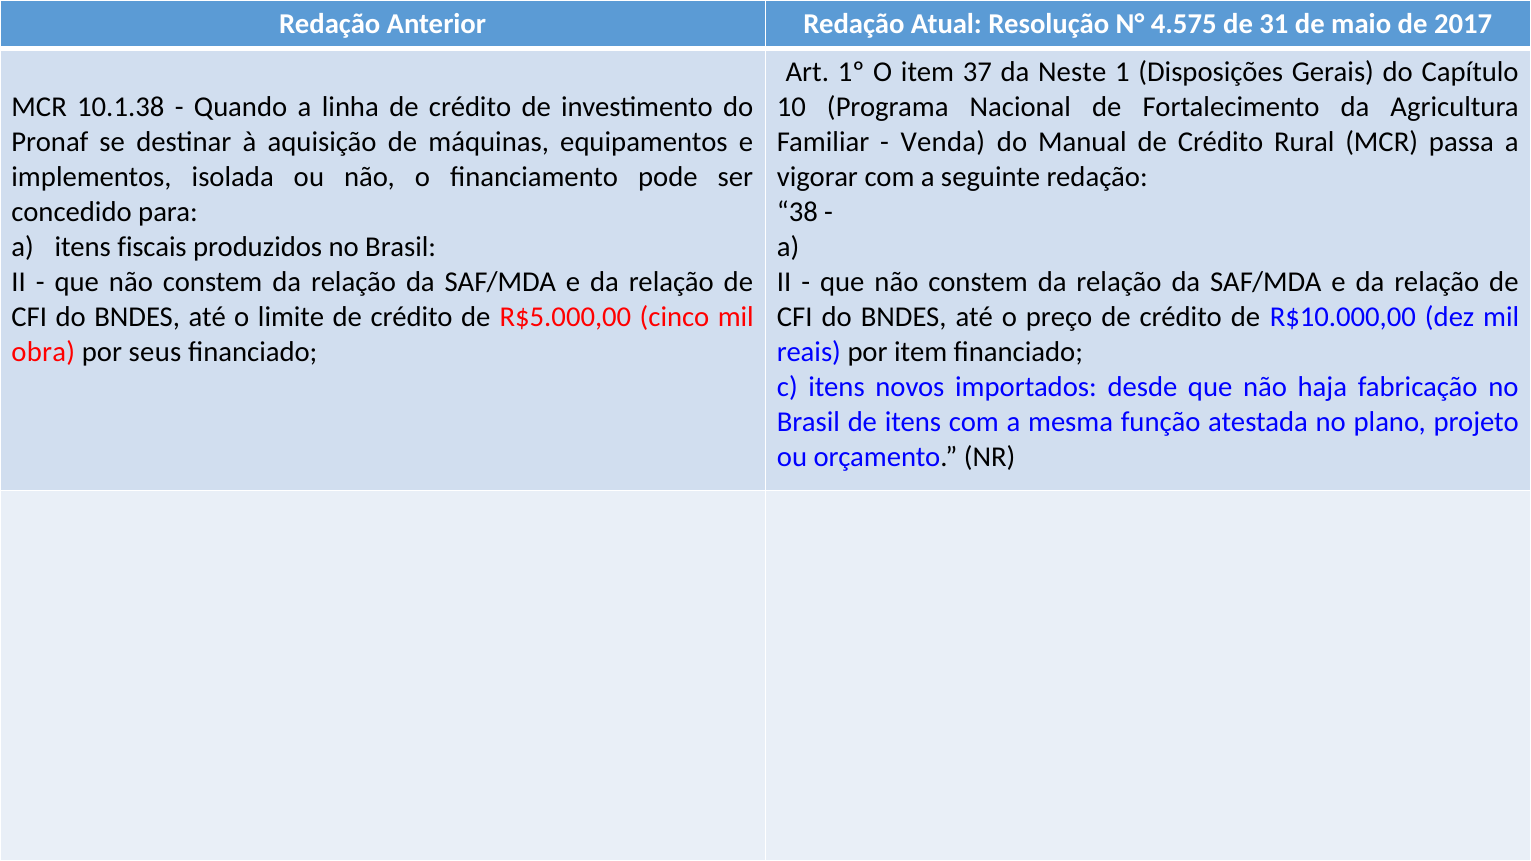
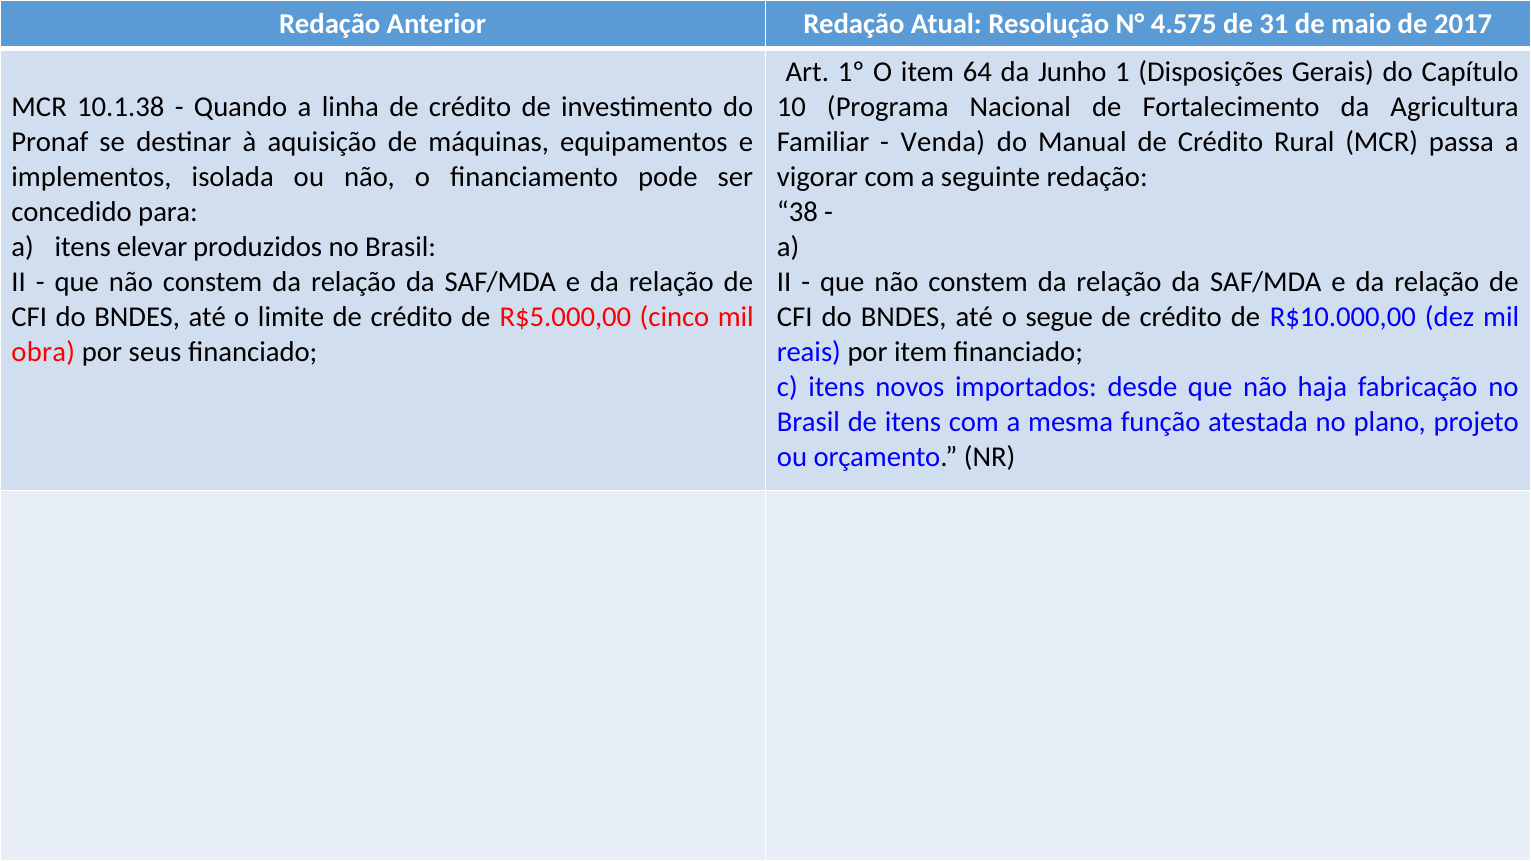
37: 37 -> 64
Neste: Neste -> Junho
fiscais: fiscais -> elevar
preço: preço -> segue
